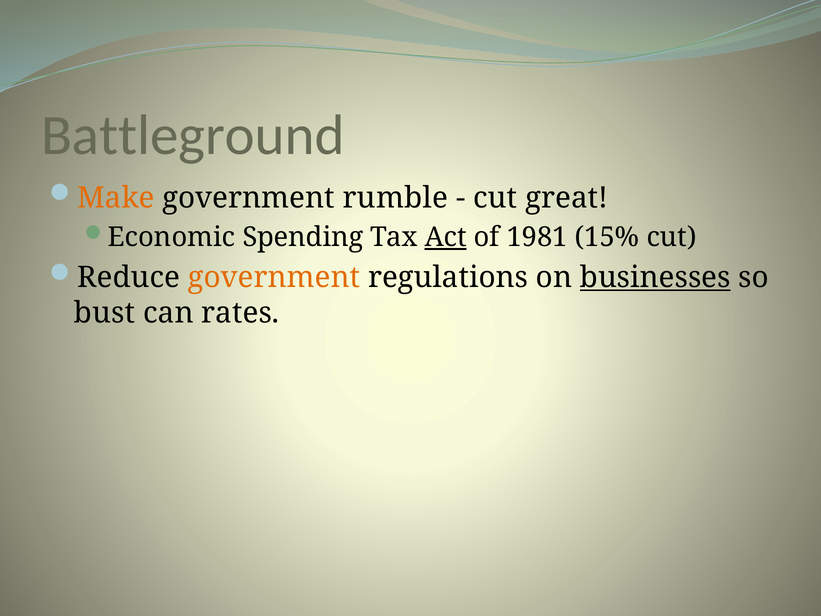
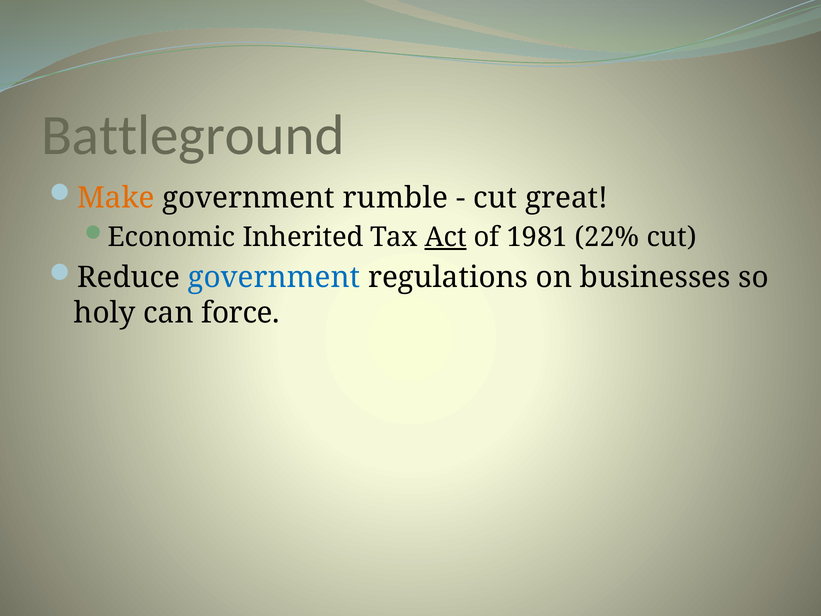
Spending: Spending -> Inherited
15%: 15% -> 22%
government at (274, 277) colour: orange -> blue
businesses underline: present -> none
bust: bust -> holy
rates: rates -> force
